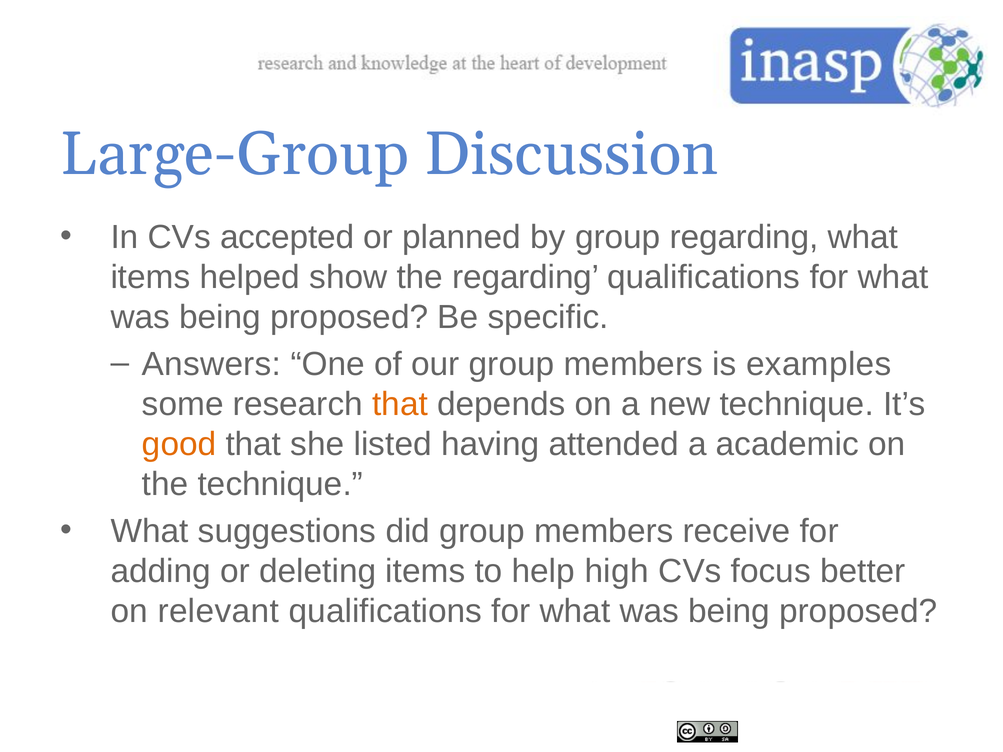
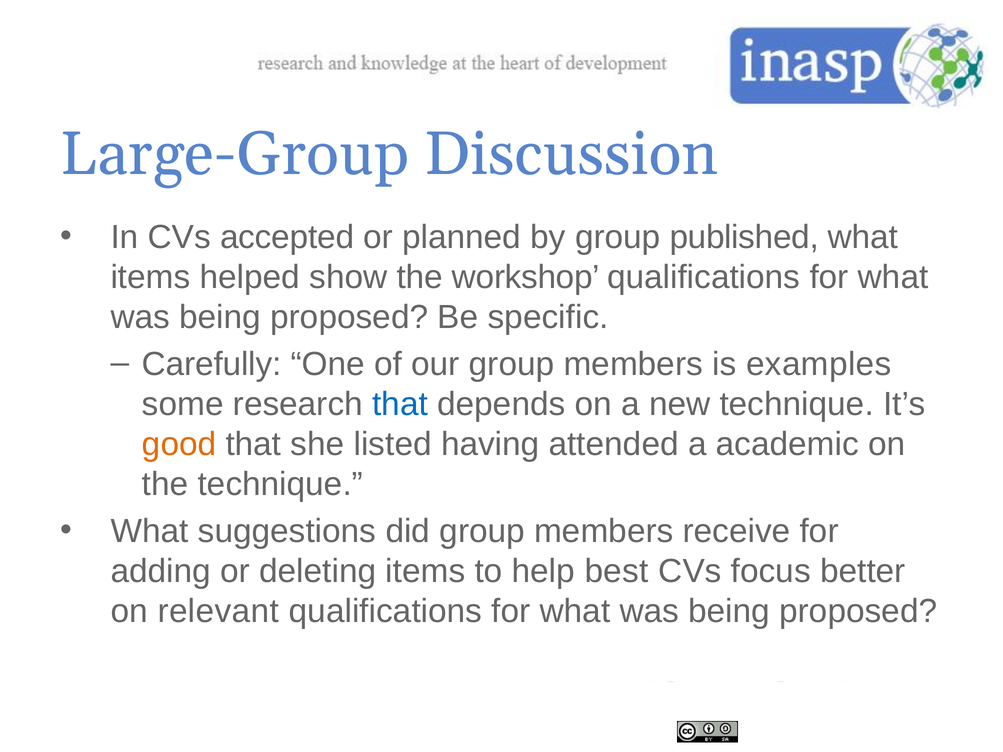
group regarding: regarding -> published
the regarding: regarding -> workshop
Answers: Answers -> Carefully
that at (400, 404) colour: orange -> blue
high: high -> best
